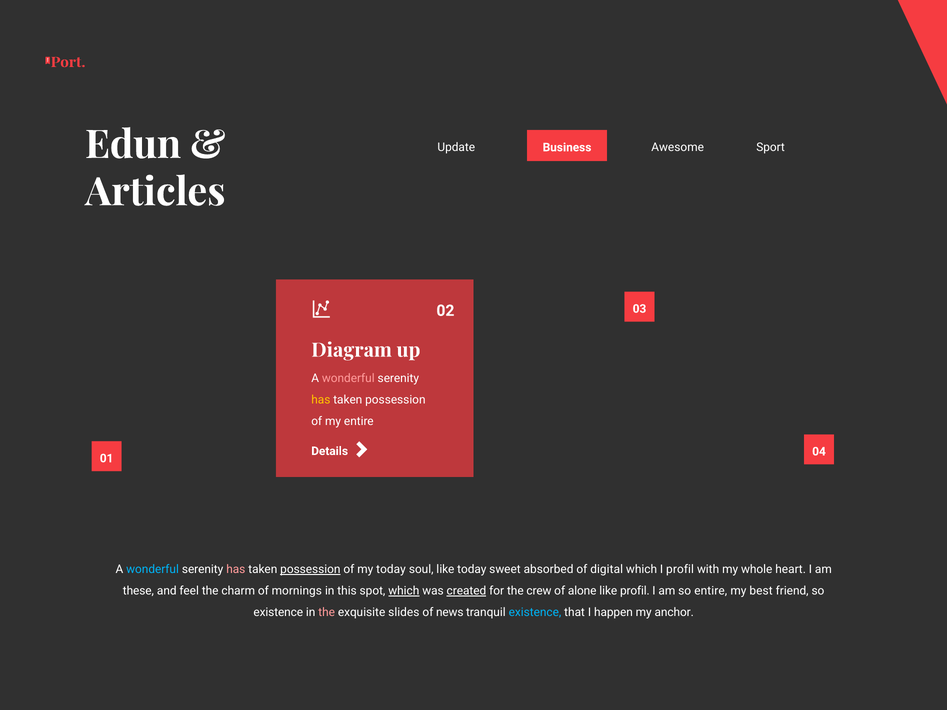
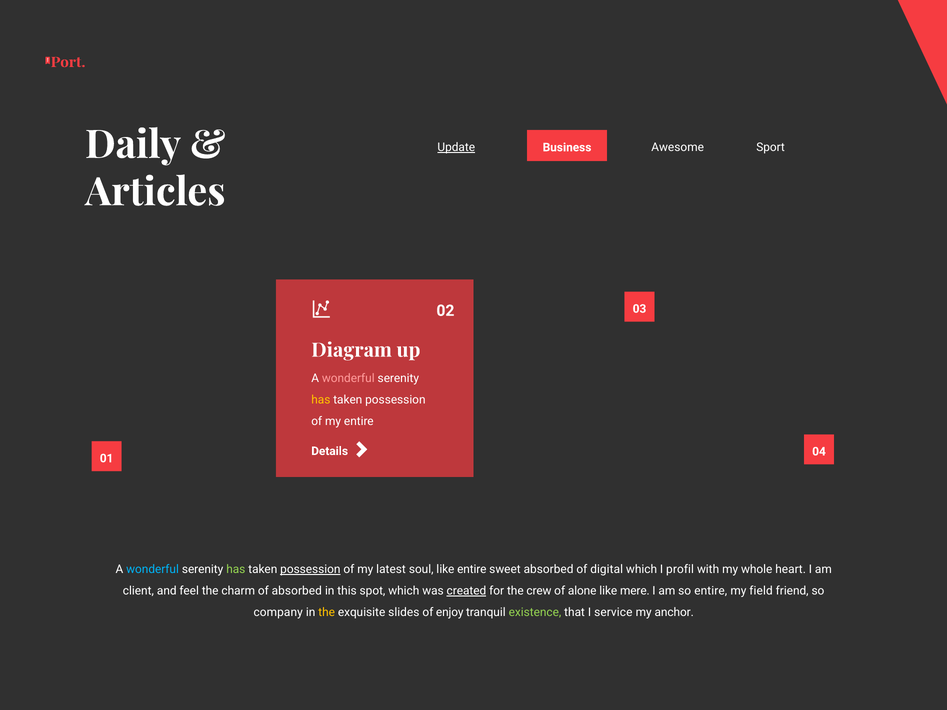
Edun: Edun -> Daily
Update underline: none -> present
has at (236, 570) colour: pink -> light green
my today: today -> latest
like today: today -> entire
these: these -> client
of mornings: mornings -> absorbed
which at (404, 591) underline: present -> none
like profil: profil -> mere
best: best -> field
existence at (278, 612): existence -> company
the at (327, 612) colour: pink -> yellow
news: news -> enjoy
existence at (535, 612) colour: light blue -> light green
happen: happen -> service
